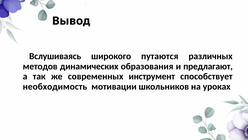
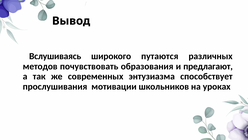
динамических: динамических -> почувствовать
инструмент: инструмент -> энтузиазма
необходимость: необходимость -> прослушивания
